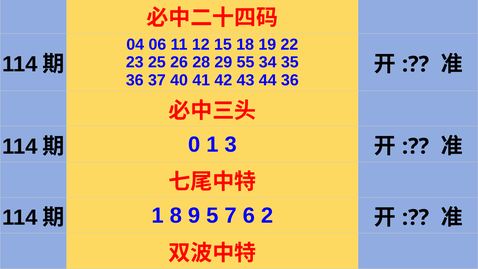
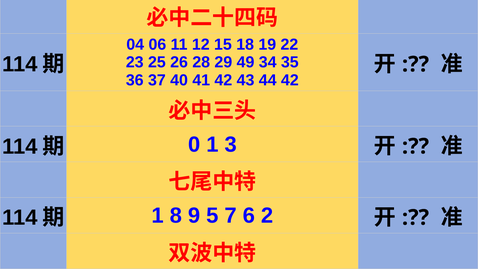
55: 55 -> 49
44 36: 36 -> 42
